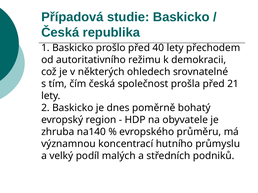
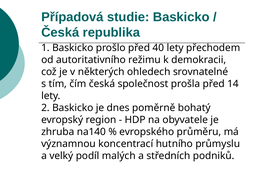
21: 21 -> 14
